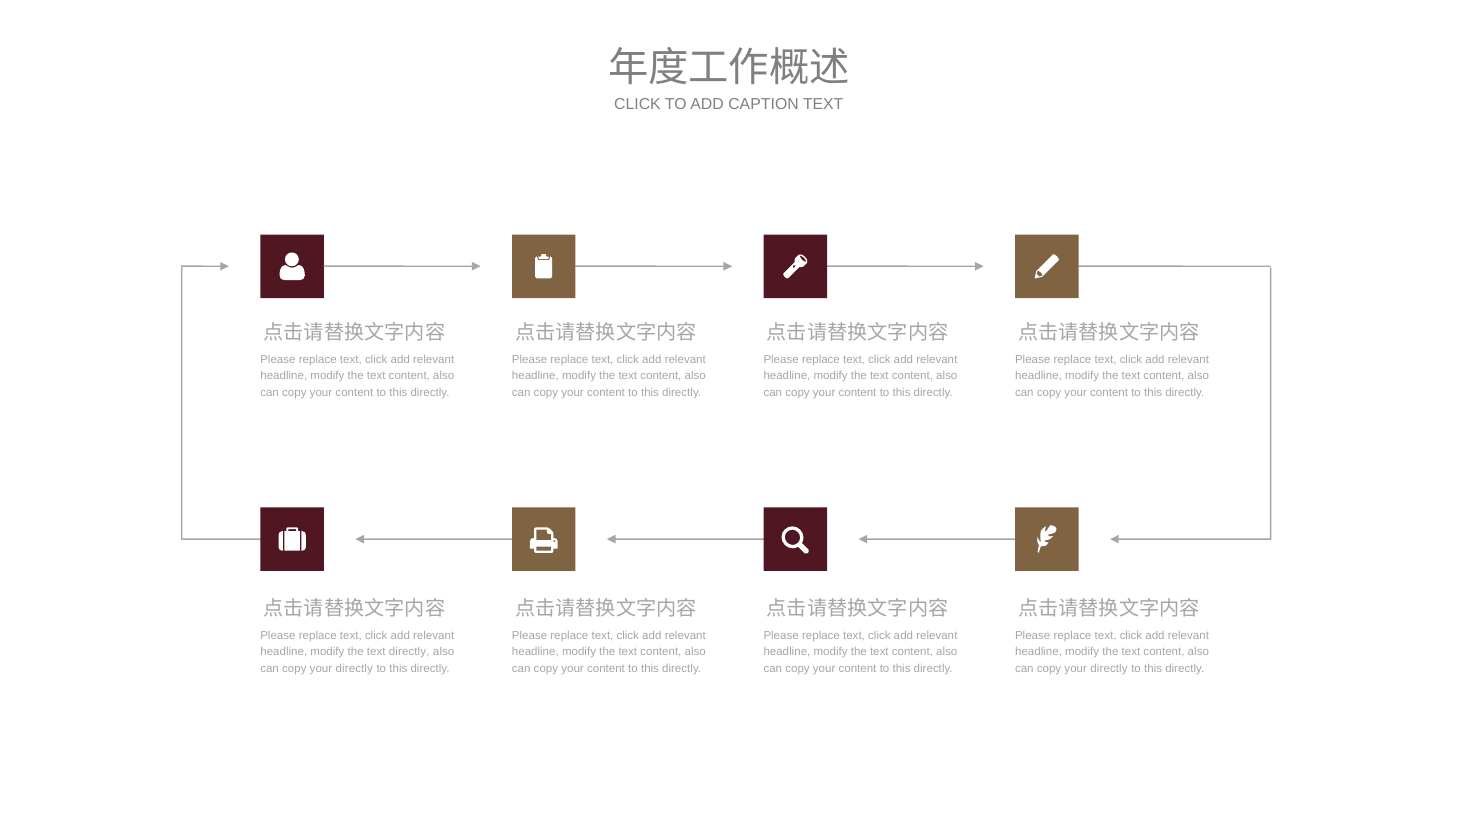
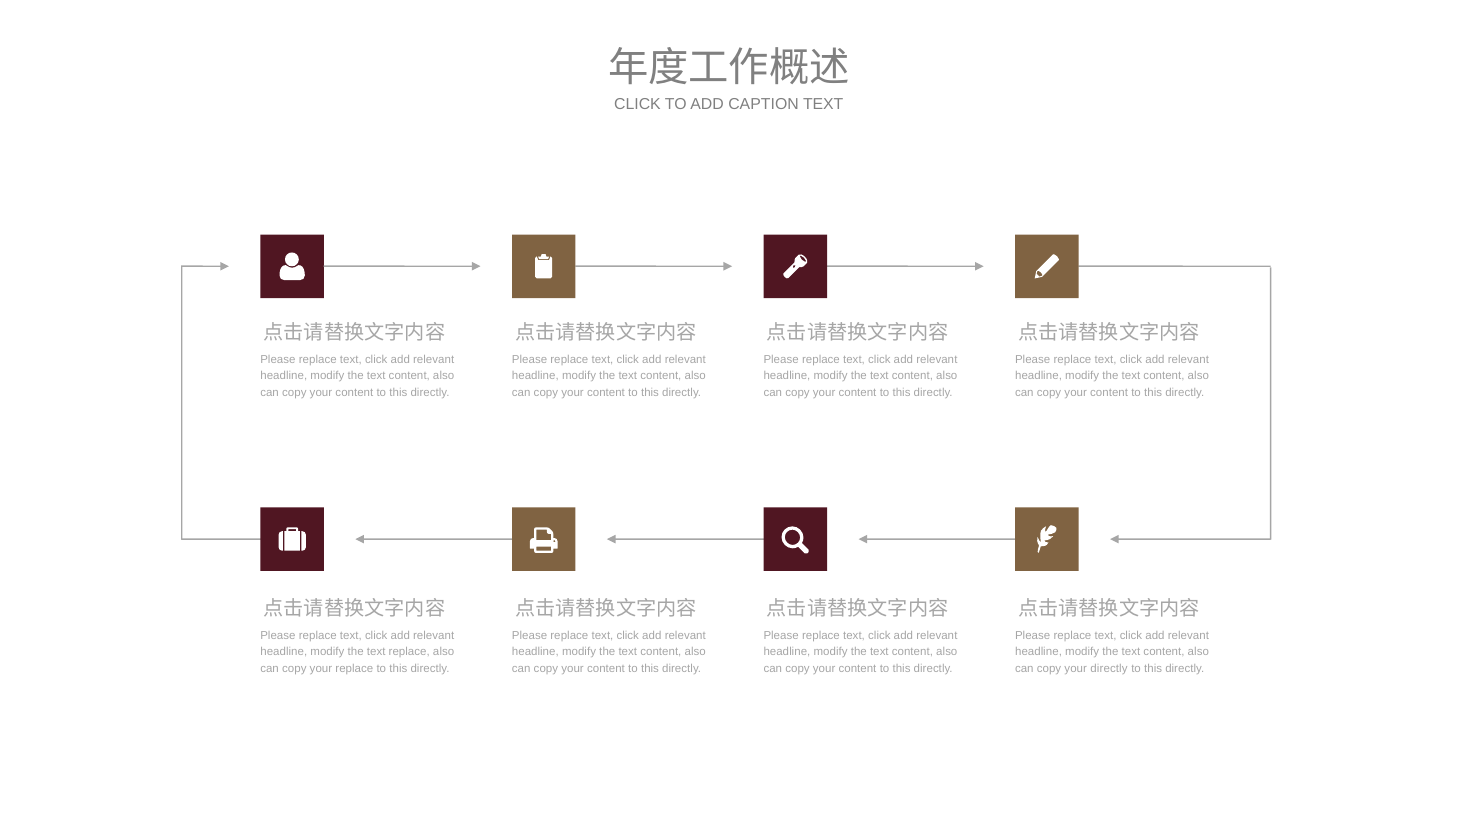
text directly: directly -> replace
directly at (354, 669): directly -> replace
